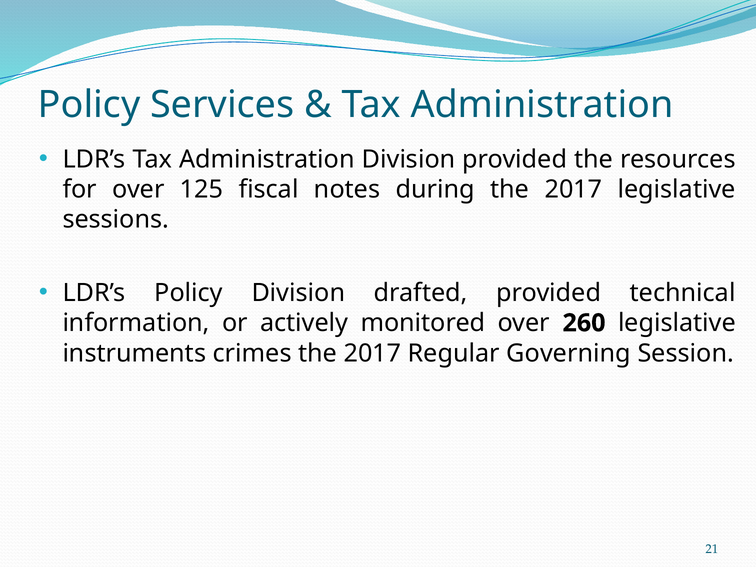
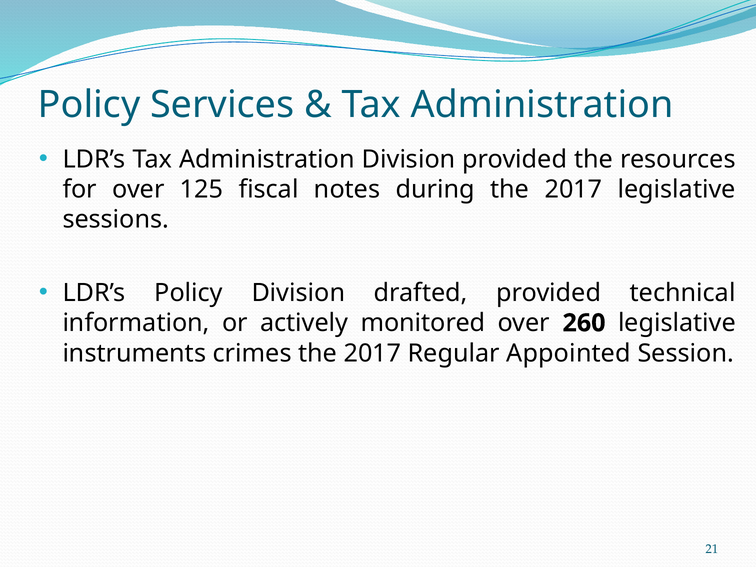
Governing: Governing -> Appointed
